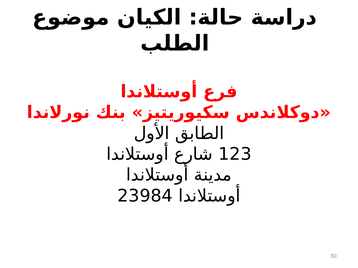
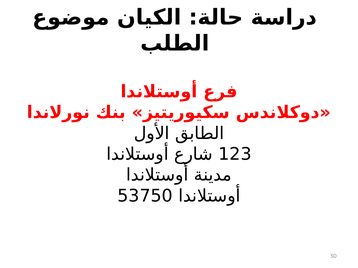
23984: 23984 -> 53750
